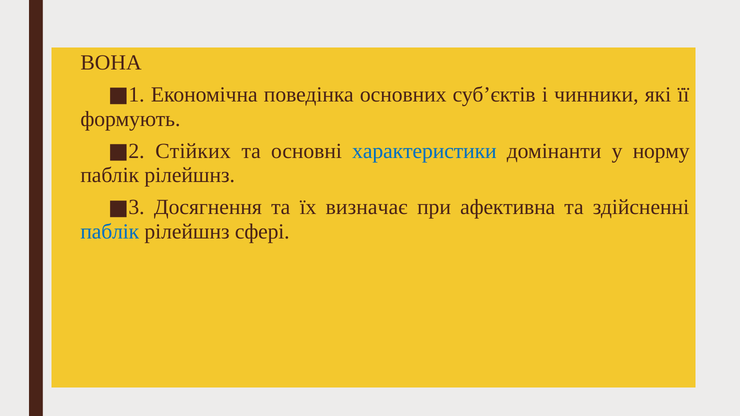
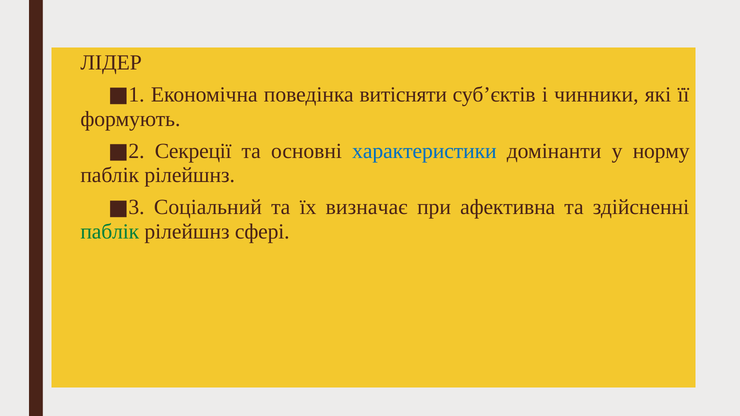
ВОНА: ВОНА -> ЛІДЕР
основних: основних -> витісняти
Стійких: Стійких -> Секреції
Досягнення: Досягнення -> Соціальний
паблік at (110, 232) colour: blue -> green
